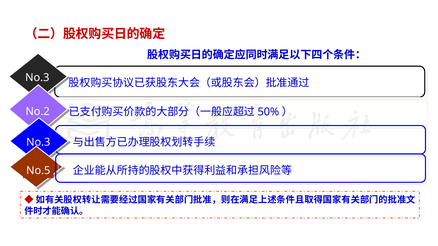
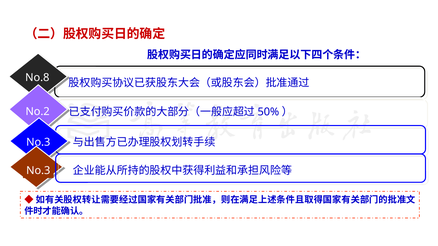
No.3 at (37, 78): No.3 -> No.8
No.5 at (38, 171): No.5 -> No.3
